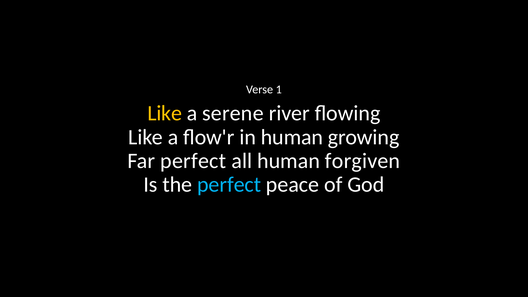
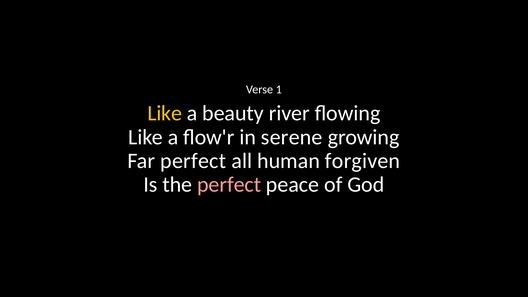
serene: serene -> beauty
in human: human -> serene
perfect at (229, 185) colour: light blue -> pink
